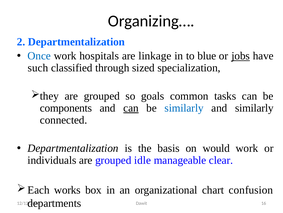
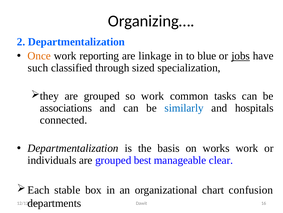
Once colour: blue -> orange
hospitals: hospitals -> reporting
so goals: goals -> work
components: components -> associations
can at (131, 108) underline: present -> none
and similarly: similarly -> hospitals
would: would -> works
idle: idle -> best
works: works -> stable
